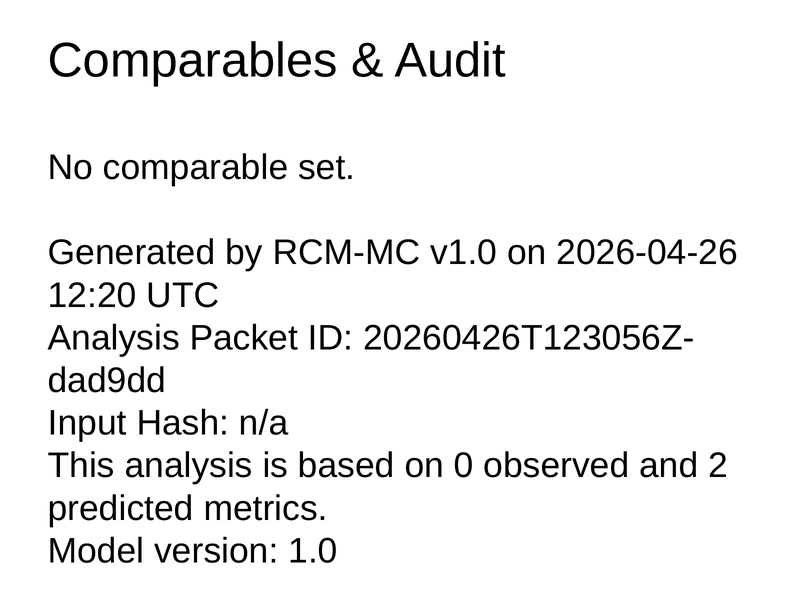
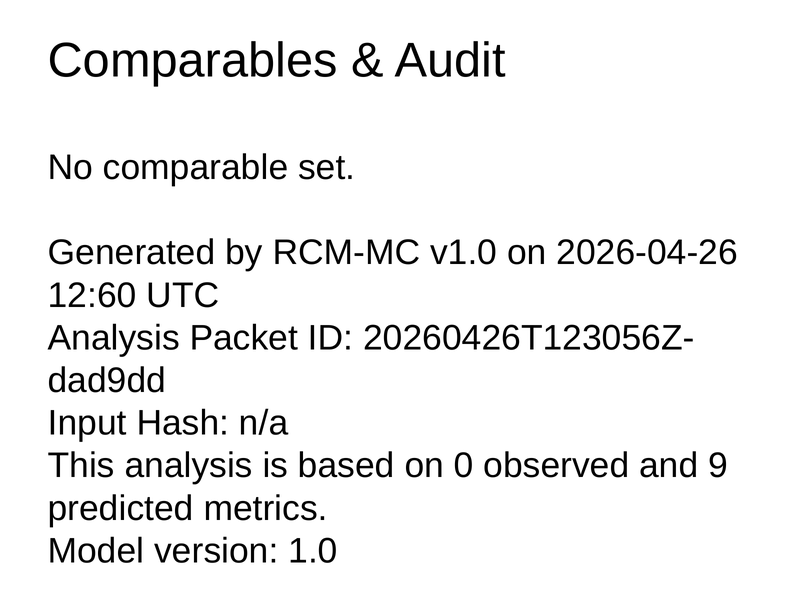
12:20: 12:20 -> 12:60
2: 2 -> 9
